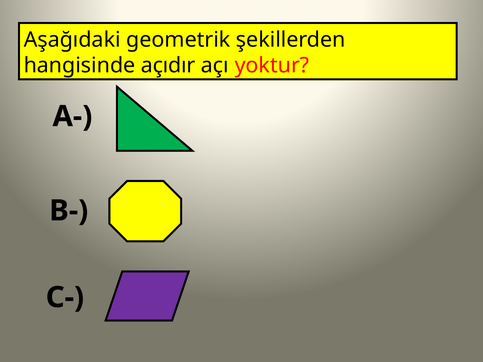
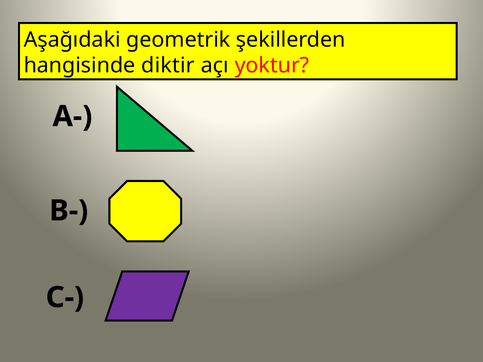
açıdır: açıdır -> diktir
